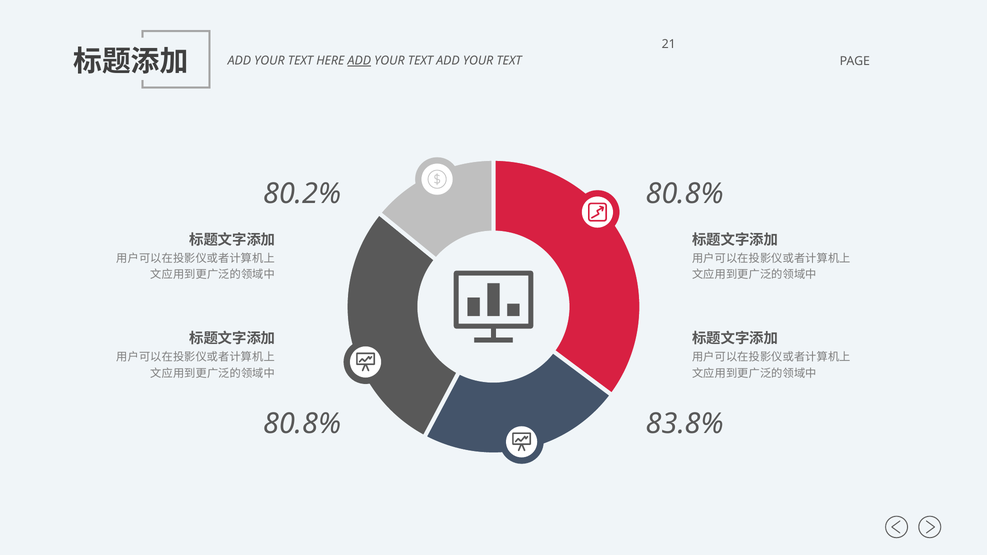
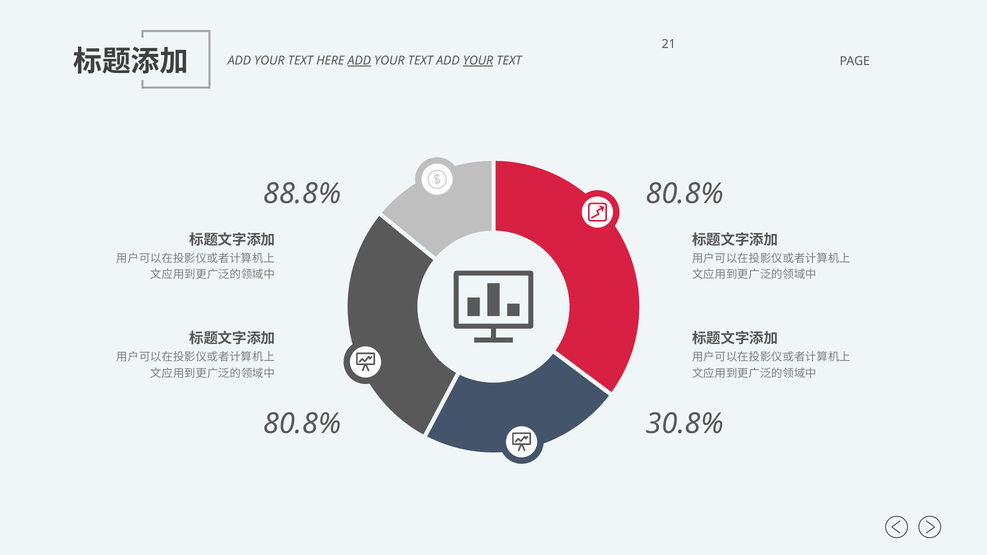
YOUR at (478, 61) underline: none -> present
80.2%: 80.2% -> 88.8%
83.8%: 83.8% -> 30.8%
